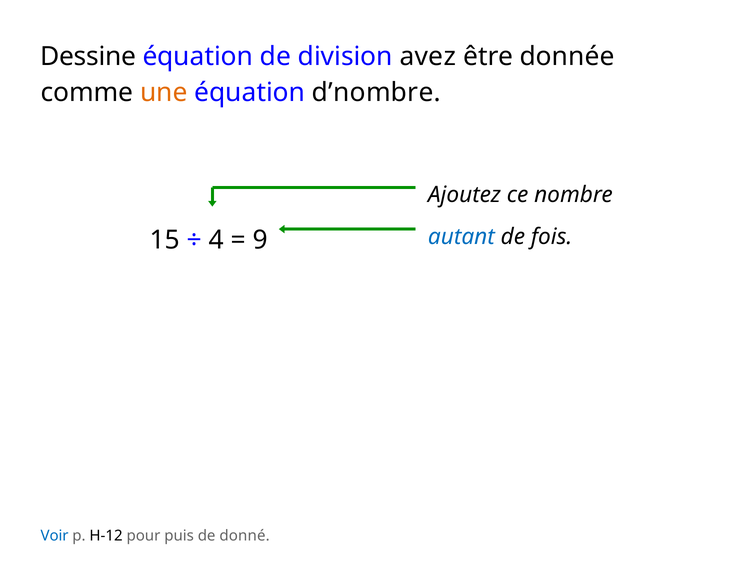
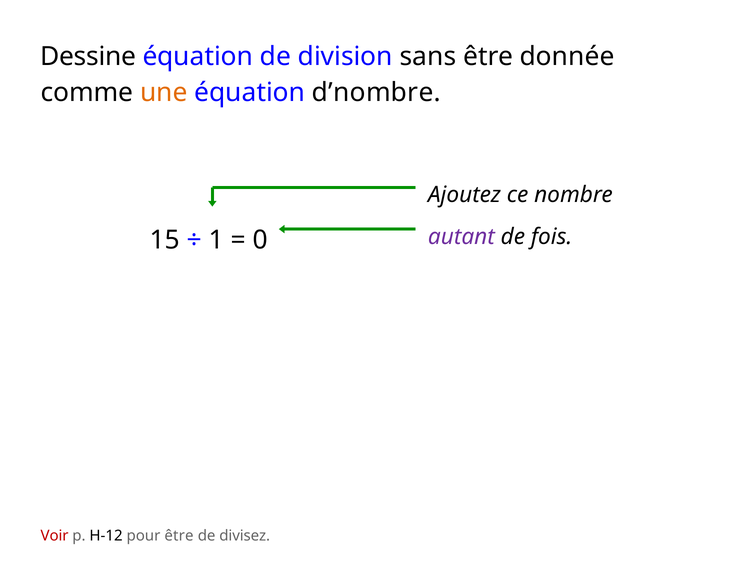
avez: avez -> sans
autant colour: blue -> purple
4: 4 -> 1
9: 9 -> 0
Voir colour: blue -> red
pour puis: puis -> être
donné: donné -> divisez
